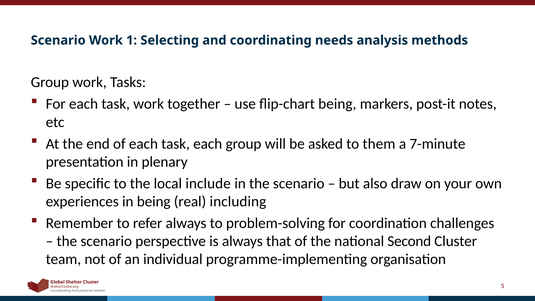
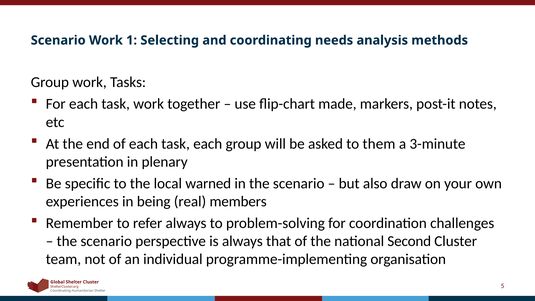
flip-chart being: being -> made
7-minute: 7-minute -> 3-minute
include: include -> warned
including: including -> members
